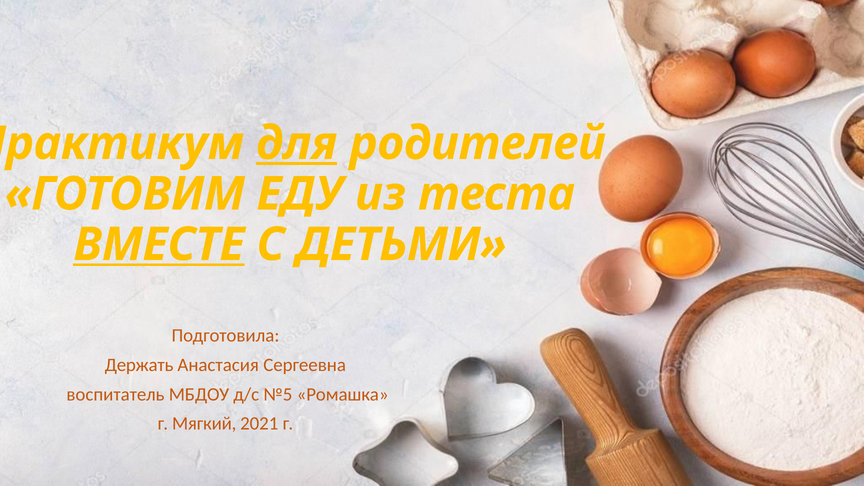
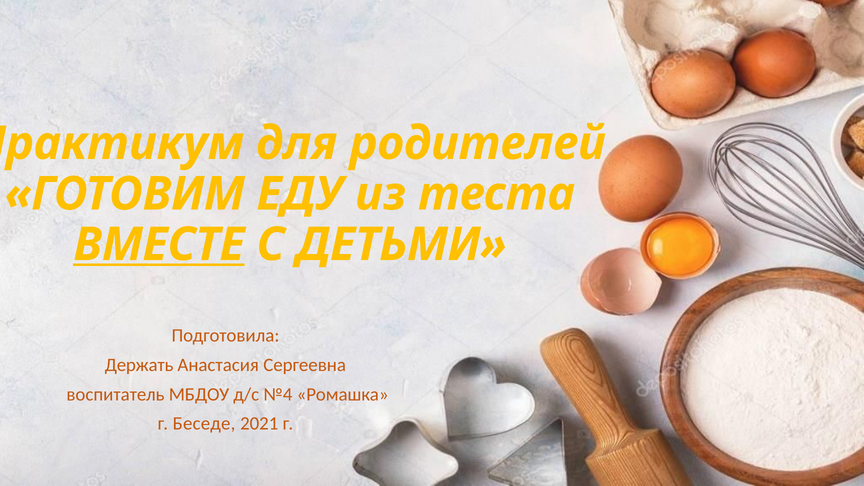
для underline: present -> none
№5: №5 -> №4
Мягкий: Мягкий -> Беседе
